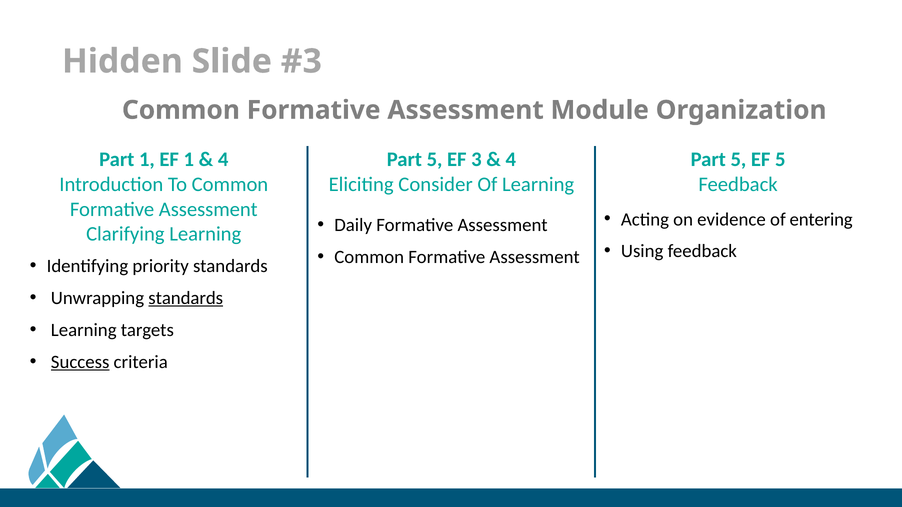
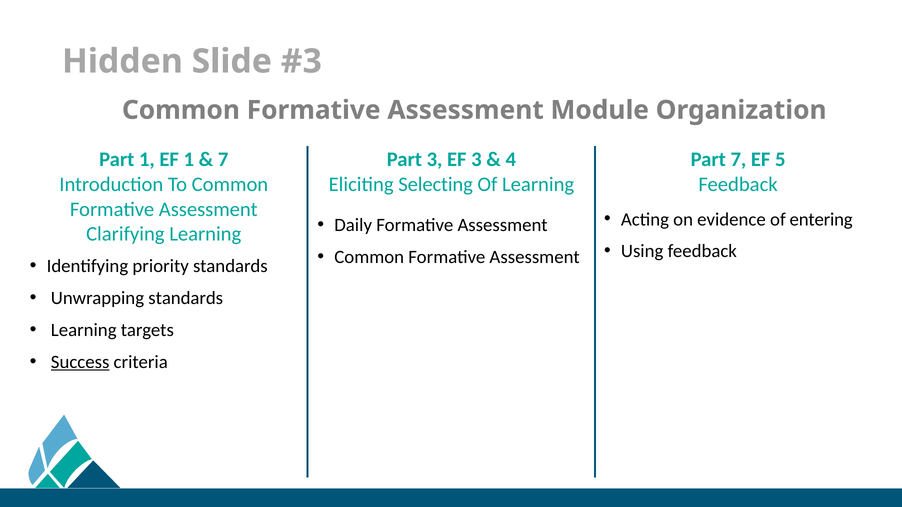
4 at (223, 160): 4 -> 7
5 at (435, 160): 5 -> 3
5 at (738, 160): 5 -> 7
Consider: Consider -> Selecting
standards at (186, 298) underline: present -> none
